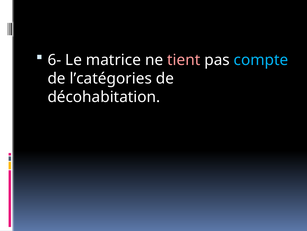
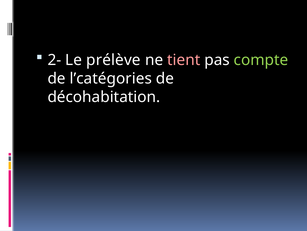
6-: 6- -> 2-
matrice: matrice -> prélève
compte colour: light blue -> light green
